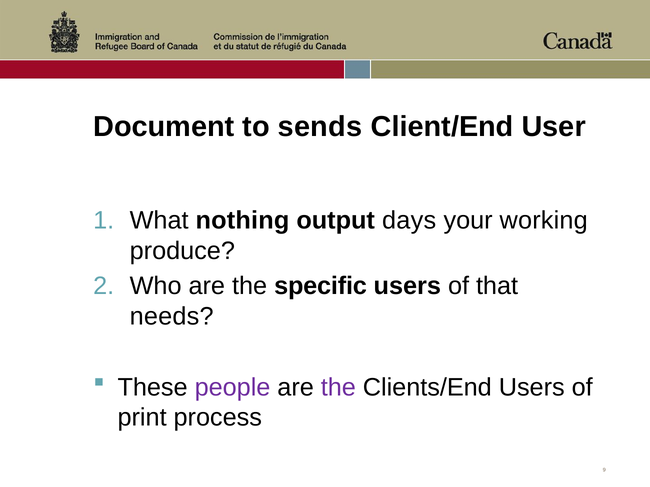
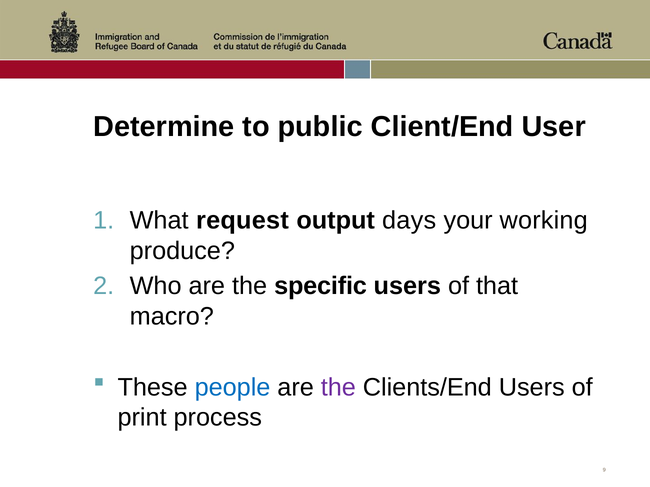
Document: Document -> Determine
sends: sends -> public
nothing: nothing -> request
needs: needs -> macro
people colour: purple -> blue
